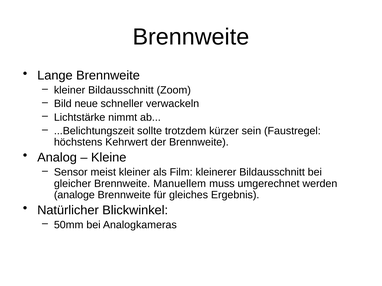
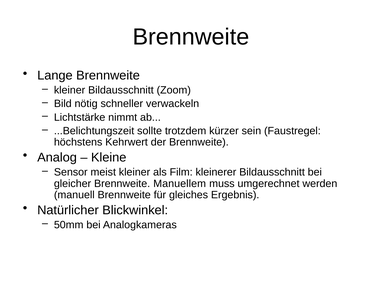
neue: neue -> nötig
analoge: analoge -> manuell
